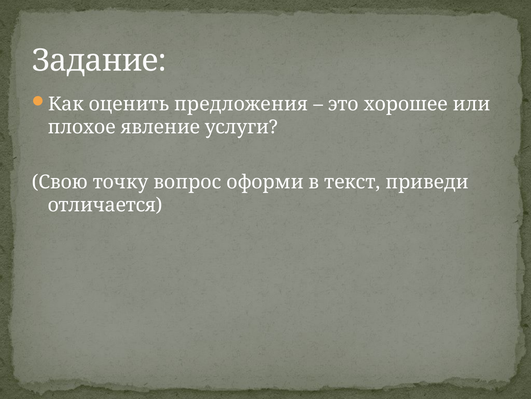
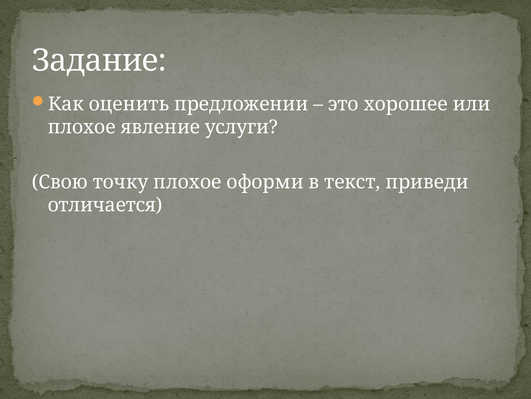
предложения: предложения -> предложении
точку вопрос: вопрос -> плохое
